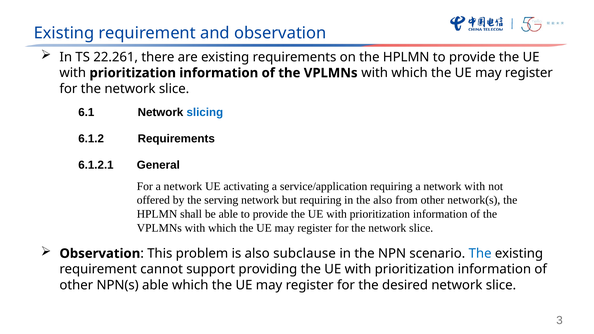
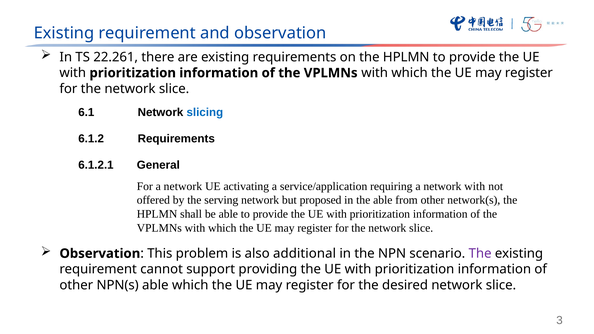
but requiring: requiring -> proposed
the also: also -> able
subclause: subclause -> additional
The at (480, 254) colour: blue -> purple
